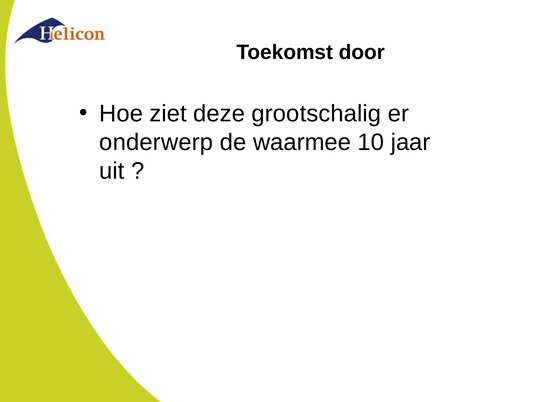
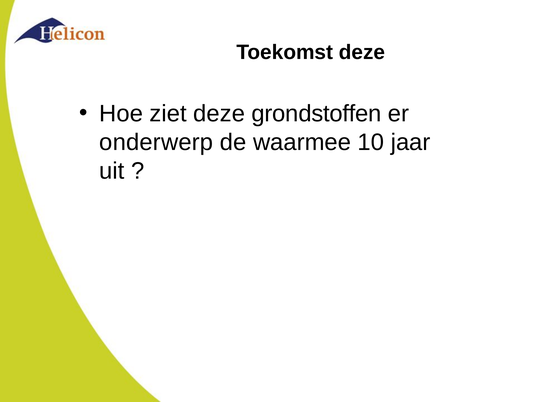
Toekomst door: door -> deze
grootschalig: grootschalig -> grondstoffen
